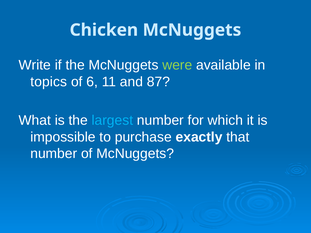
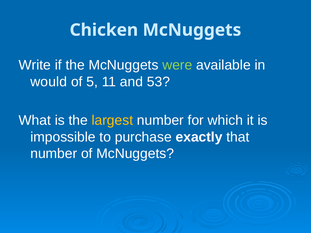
topics: topics -> would
6: 6 -> 5
87: 87 -> 53
largest colour: light blue -> yellow
